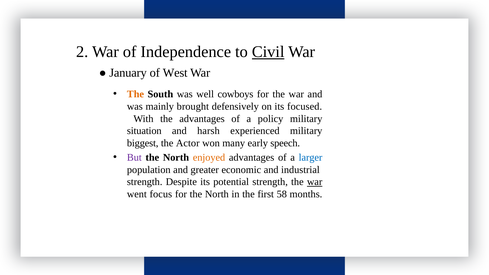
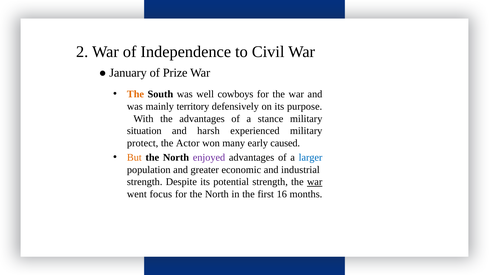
Civil underline: present -> none
West: West -> Prize
brought: brought -> territory
focused: focused -> purpose
policy: policy -> stance
biggest: biggest -> protect
speech: speech -> caused
But colour: purple -> orange
enjoyed colour: orange -> purple
58: 58 -> 16
